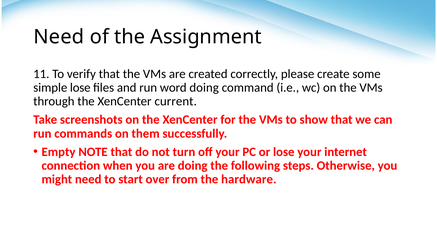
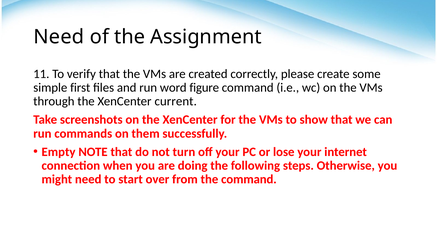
simple lose: lose -> first
word doing: doing -> figure
the hardware: hardware -> command
